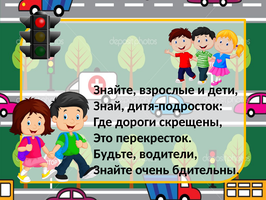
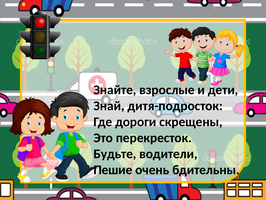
Знайте at (113, 169): Знайте -> Пешие
